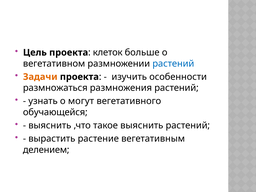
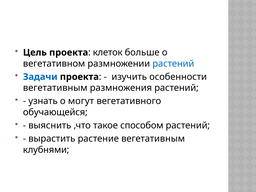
Задачи colour: orange -> blue
размножаться at (55, 88): размножаться -> вегетативным
такое выяснить: выяснить -> способом
делением: делением -> клубнями
